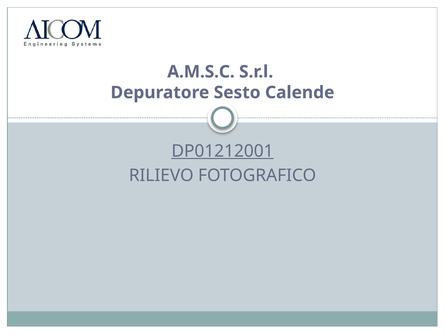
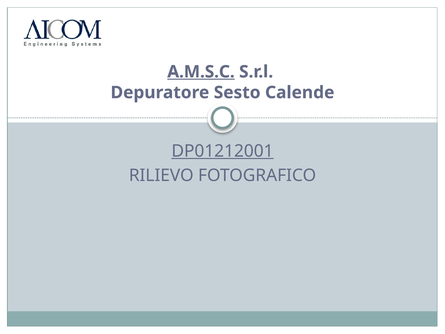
A.M.S.C underline: none -> present
